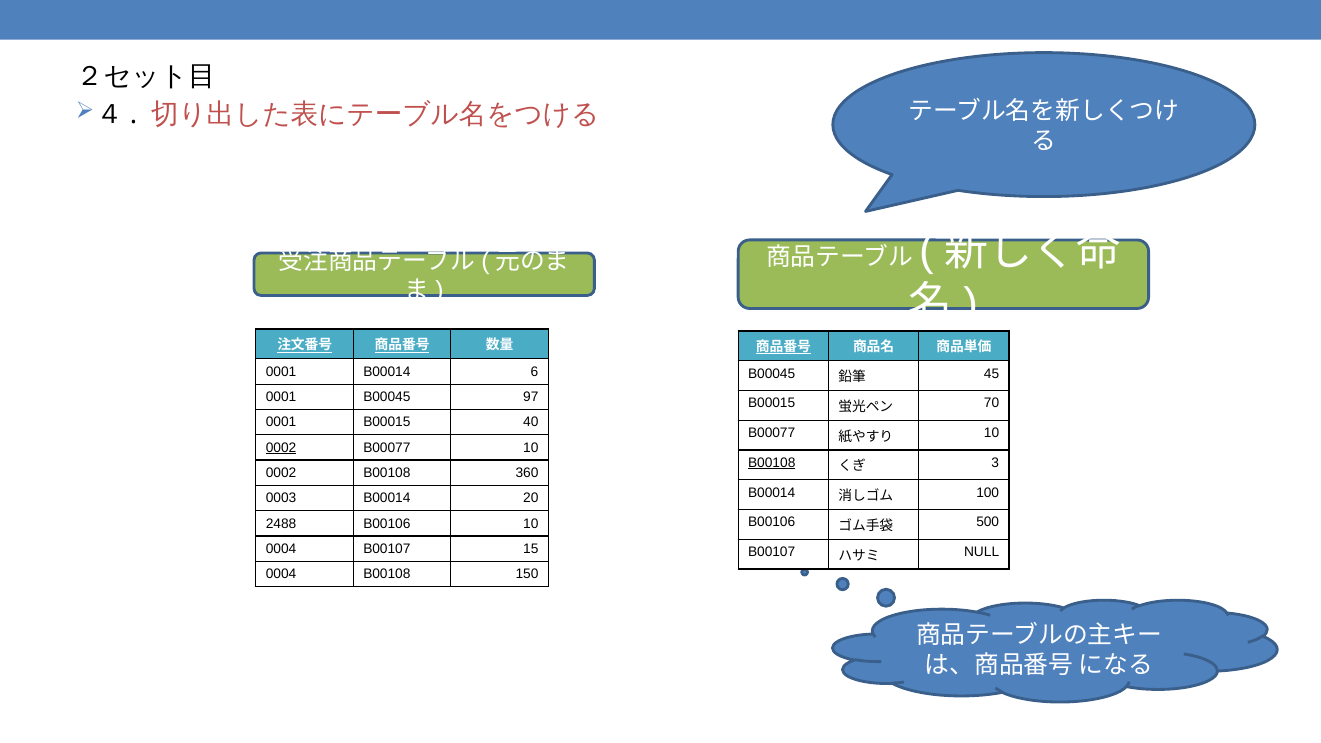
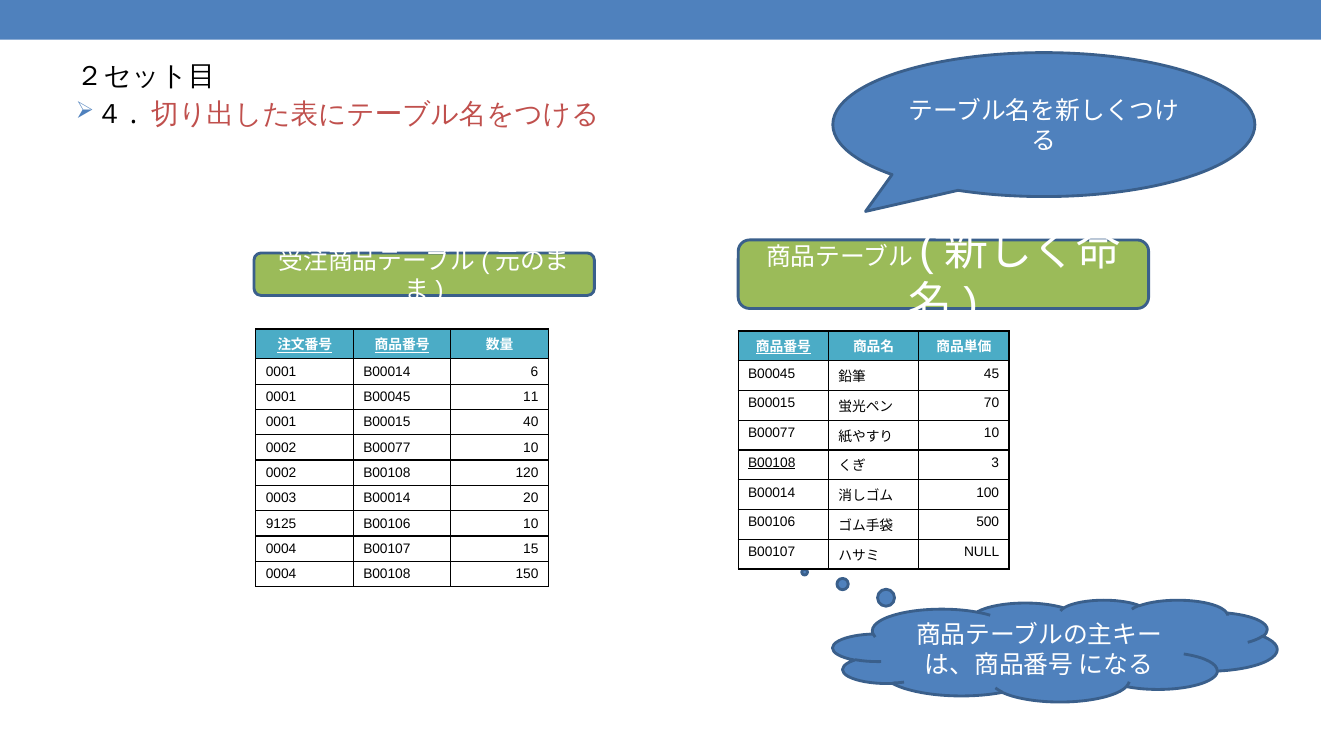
97: 97 -> 11
0002 at (281, 448) underline: present -> none
360: 360 -> 120
2488: 2488 -> 9125
